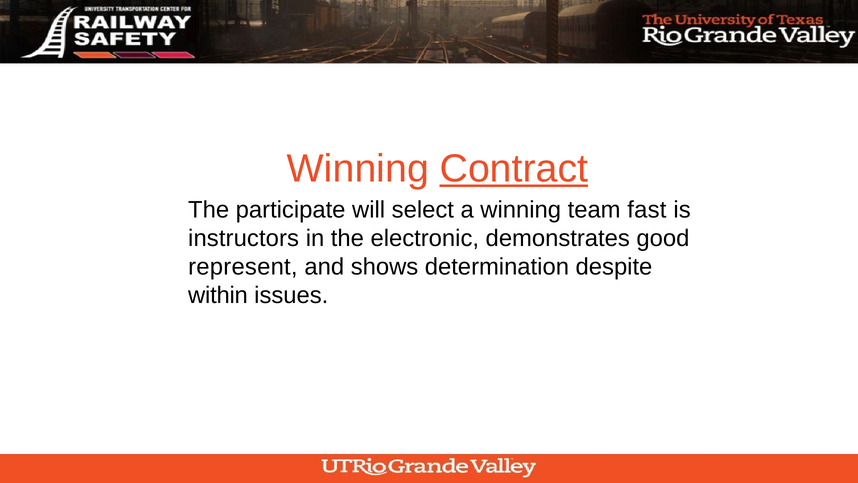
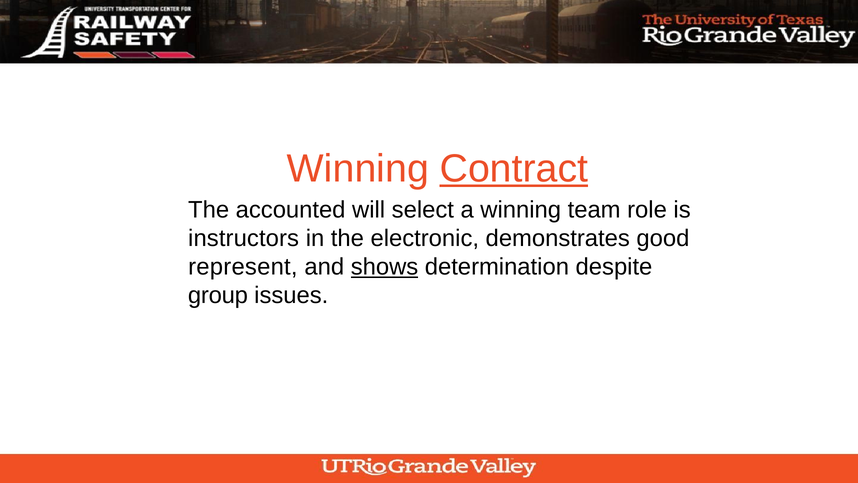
participate: participate -> accounted
fast: fast -> role
shows underline: none -> present
within: within -> group
